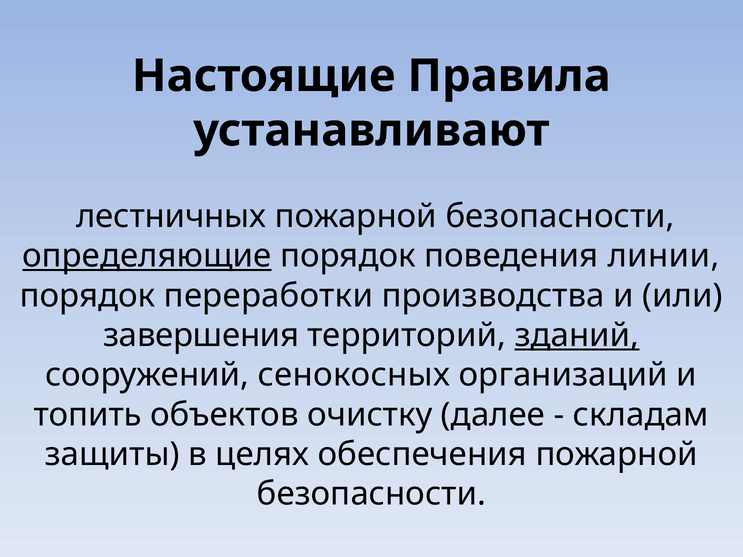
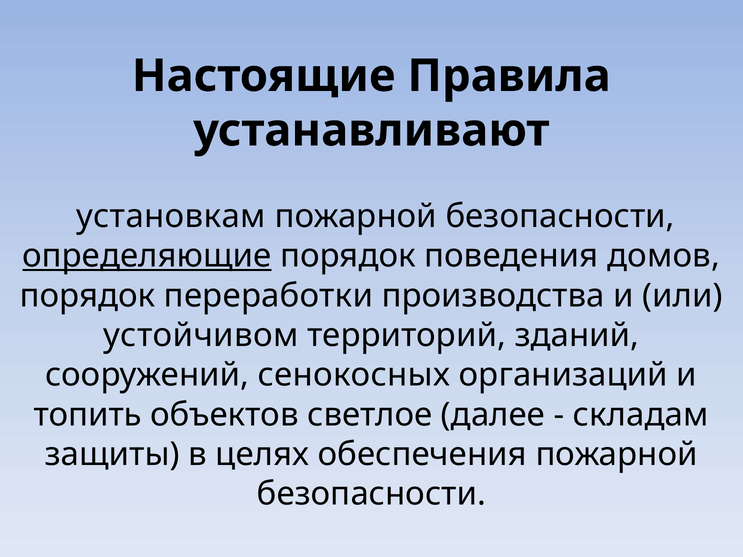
лестничных: лестничных -> установкам
линии: линии -> домов
завершения: завершения -> устойчивом
зданий underline: present -> none
очистку: очистку -> светлое
